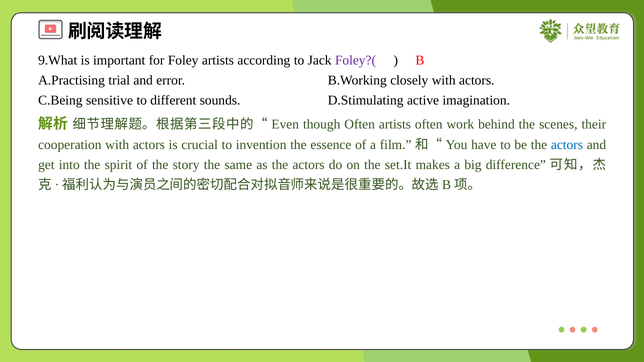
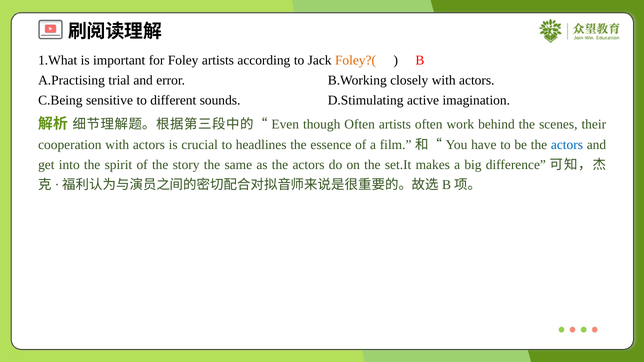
9.What: 9.What -> 1.What
Foley?( colour: purple -> orange
invention: invention -> headlines
